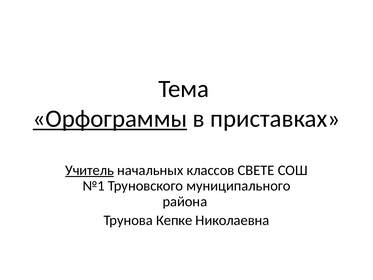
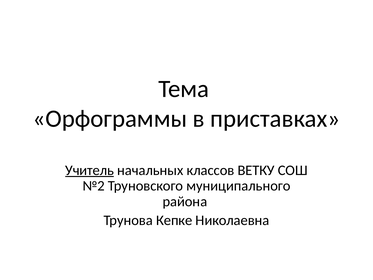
Орфограммы underline: present -> none
СВЕТЕ: СВЕТЕ -> ВЕТКУ
№1: №1 -> №2
